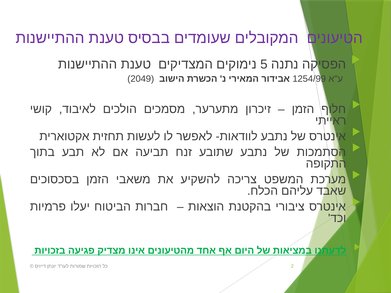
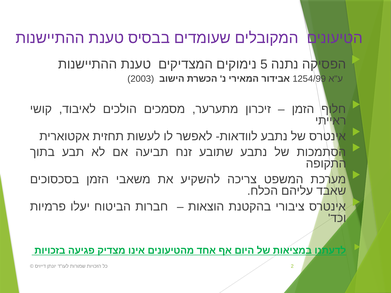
2049: 2049 -> 2003
